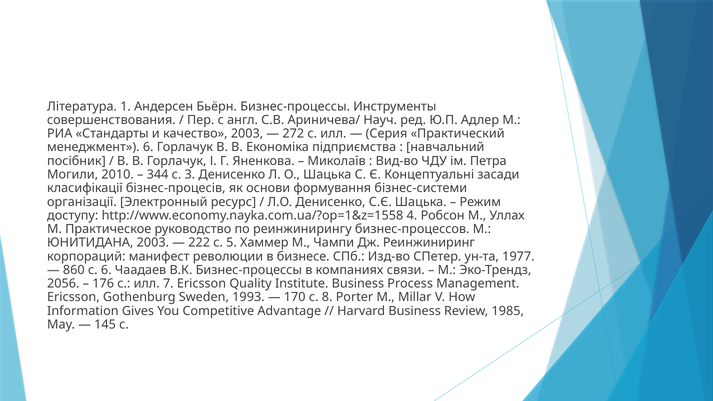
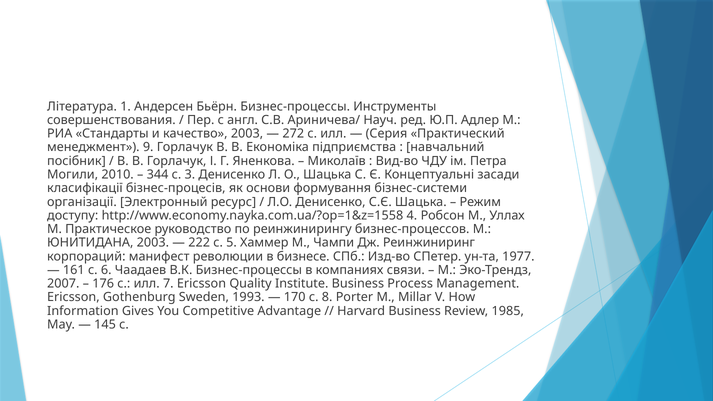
менеджмент 6: 6 -> 9
860: 860 -> 161
2056: 2056 -> 2007
